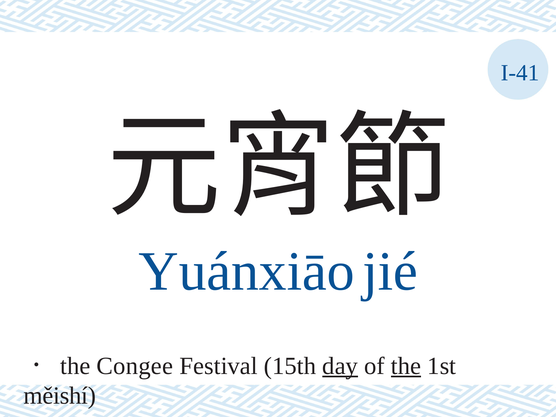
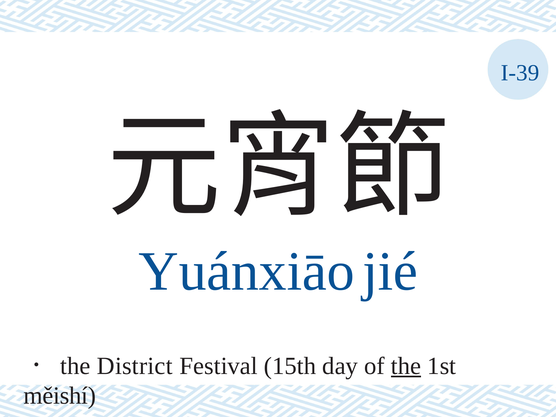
I-41: I-41 -> I-39
Congee: Congee -> District
day underline: present -> none
